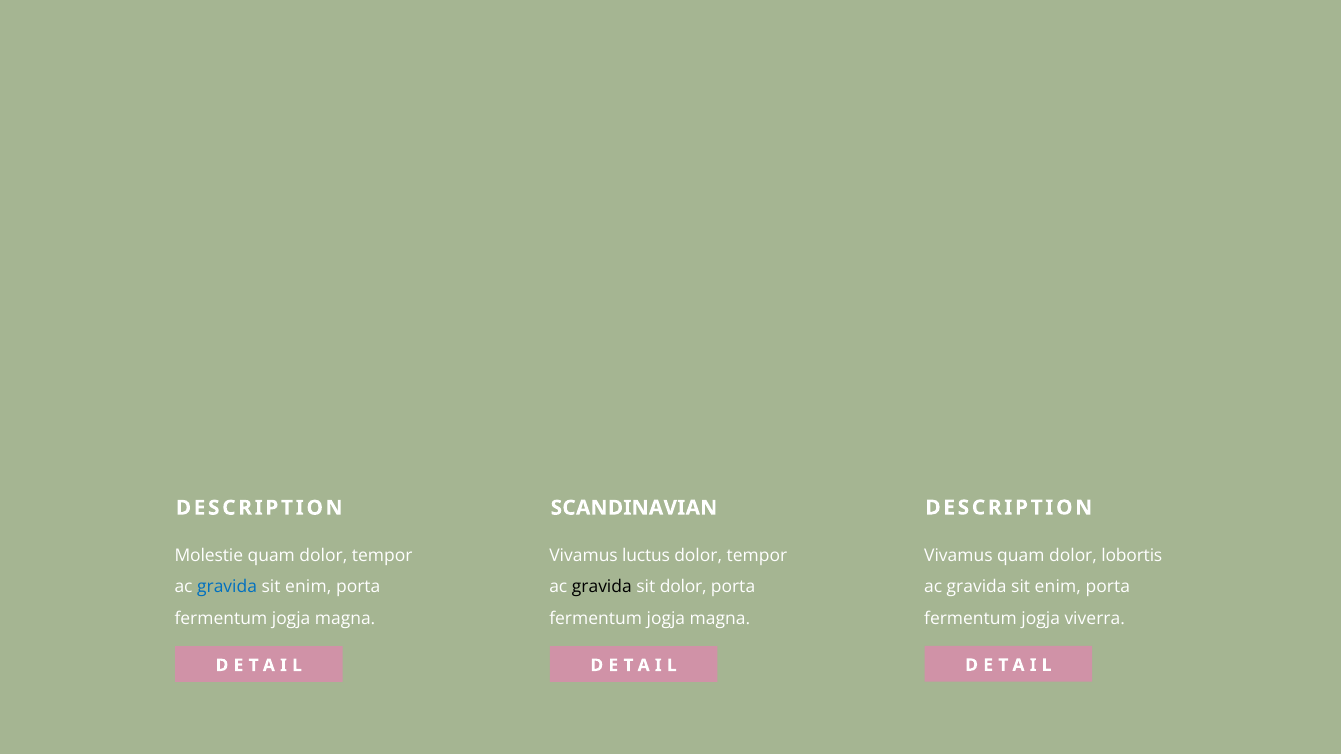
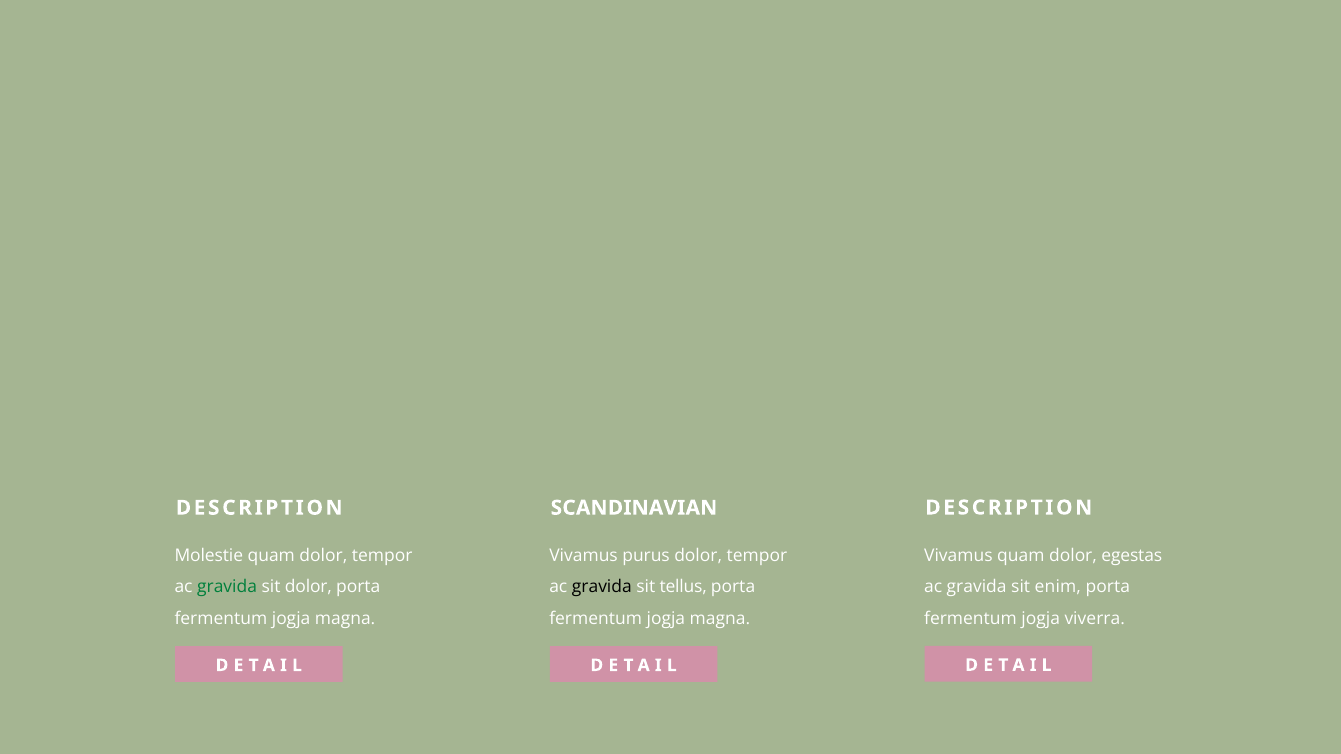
lobortis: lobortis -> egestas
luctus: luctus -> purus
gravida at (227, 587) colour: blue -> green
enim at (308, 587): enim -> dolor
sit dolor: dolor -> tellus
